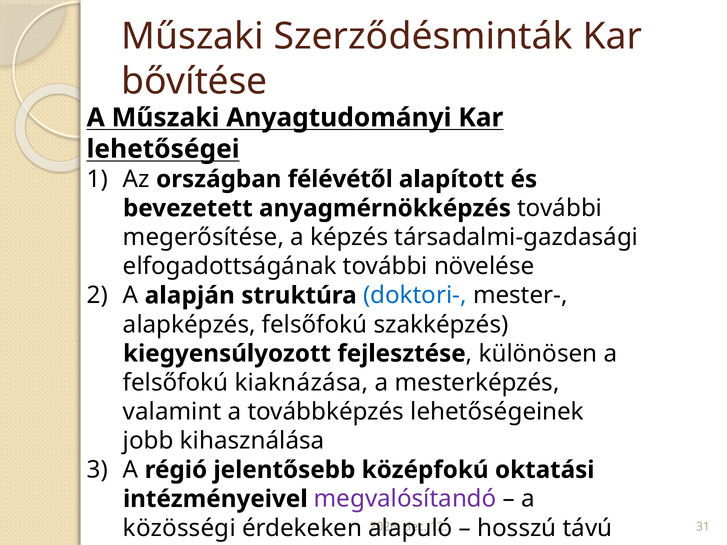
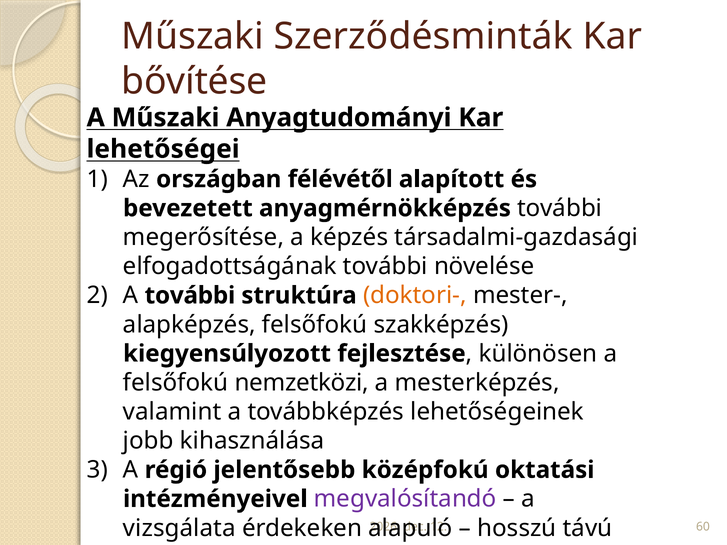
A alapján: alapján -> további
doktori- colour: blue -> orange
kiaknázása: kiaknázása -> nemzetközi
közösségi: közösségi -> vizsgálata
31: 31 -> 60
